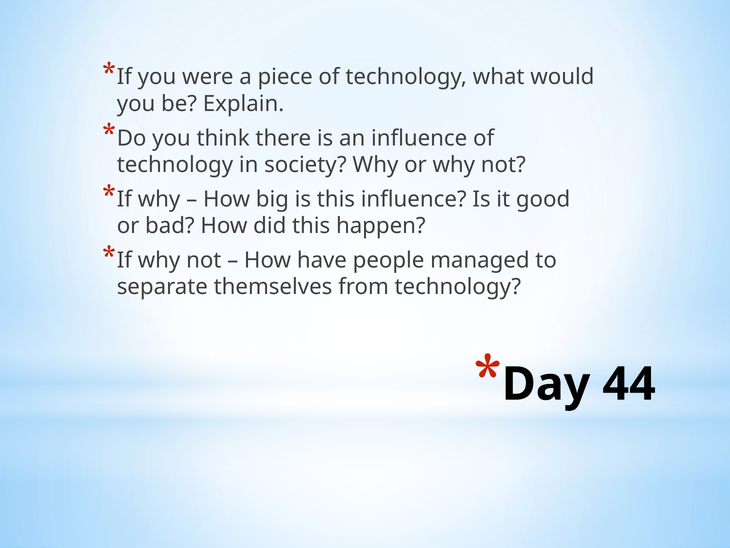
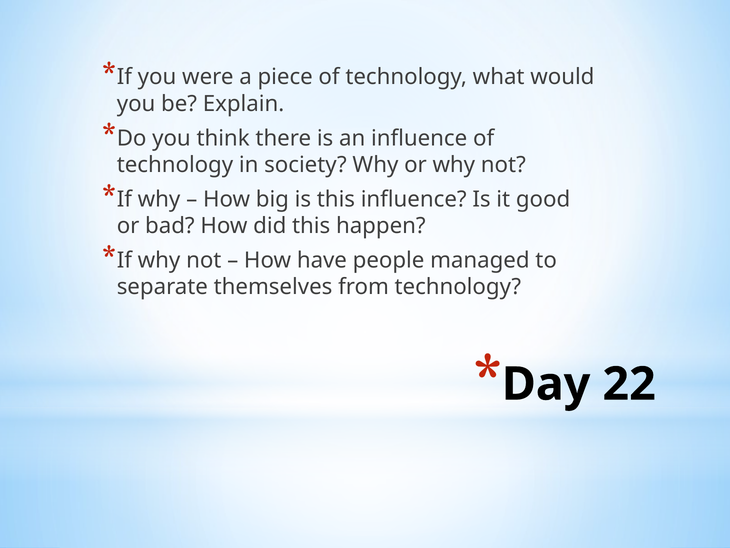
44: 44 -> 22
